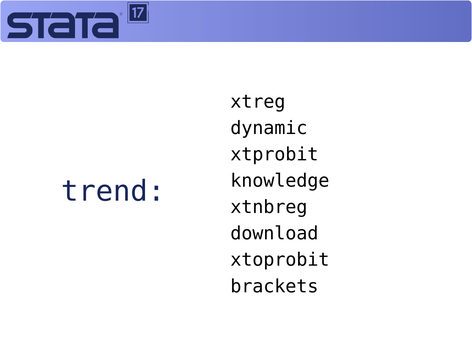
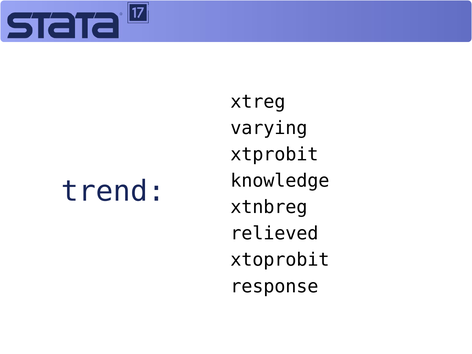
dynamic: dynamic -> varying
download: download -> relieved
brackets: brackets -> response
